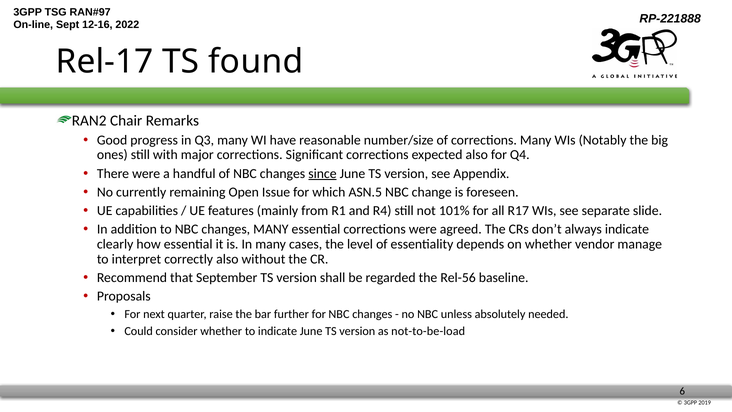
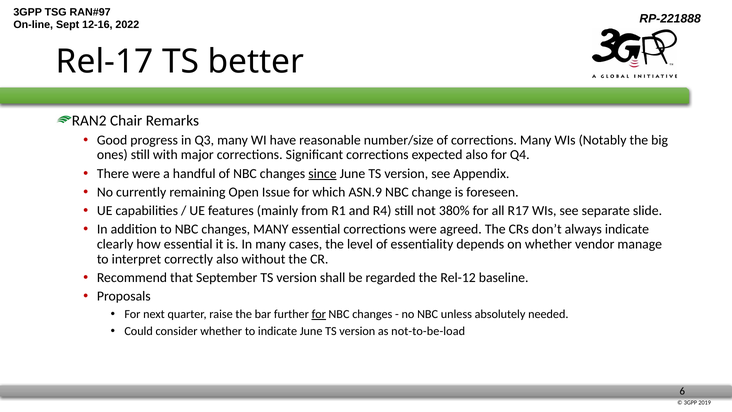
found: found -> better
ASN.5: ASN.5 -> ASN.9
101%: 101% -> 380%
Rel-56: Rel-56 -> Rel-12
for at (319, 314) underline: none -> present
